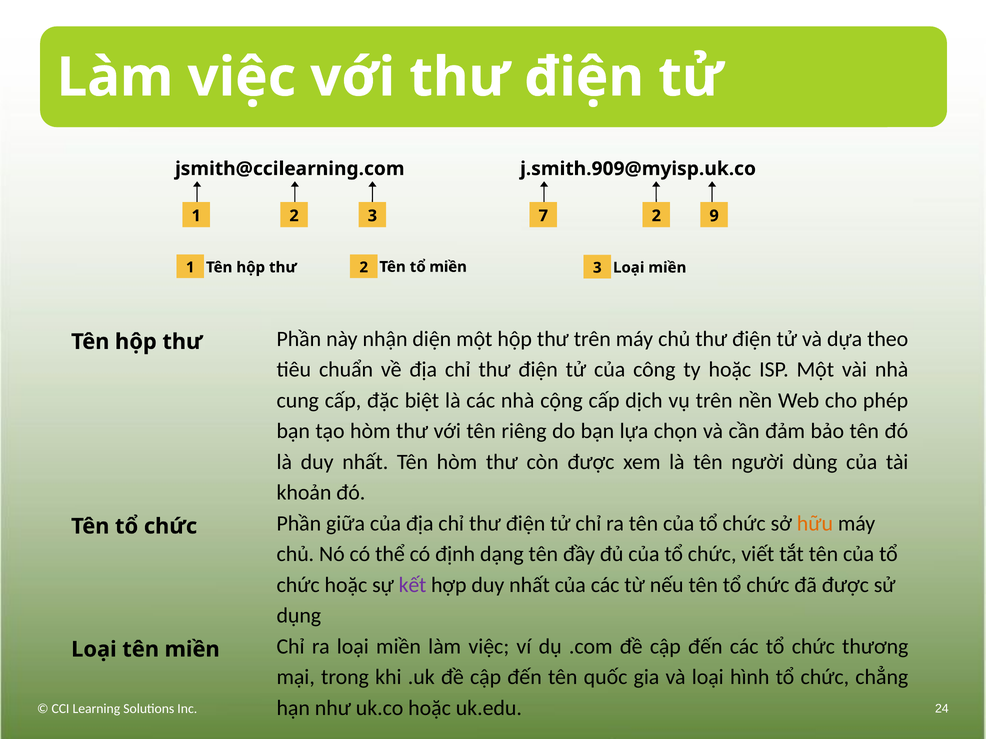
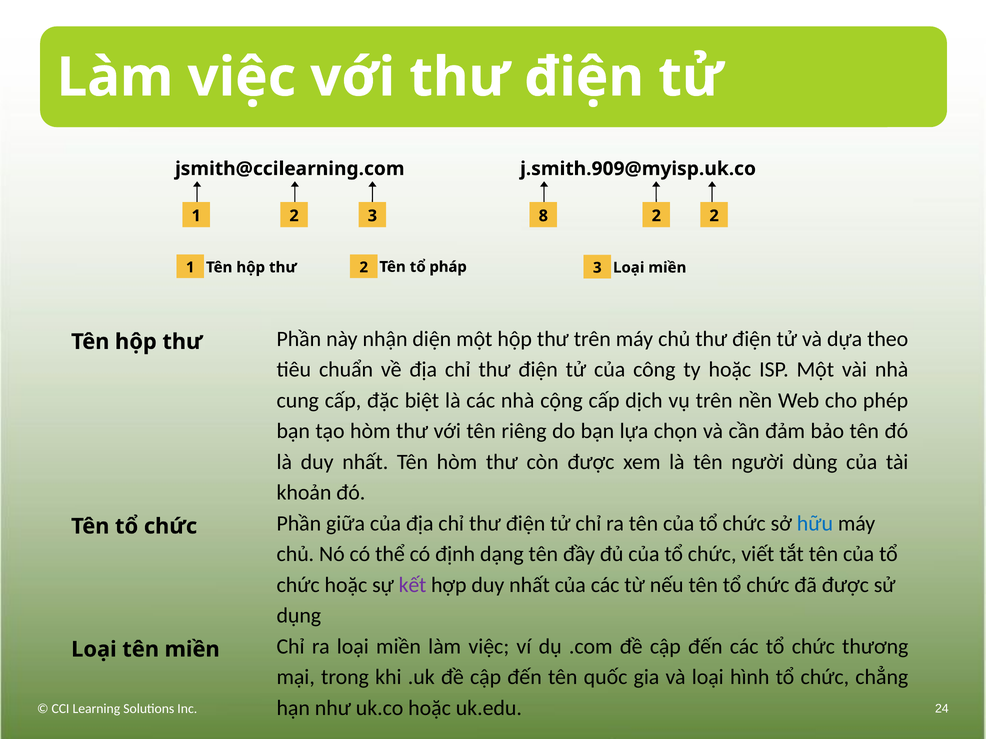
7: 7 -> 8
3 9: 9 -> 2
tổ miền: miền -> pháp
hữu colour: orange -> blue
